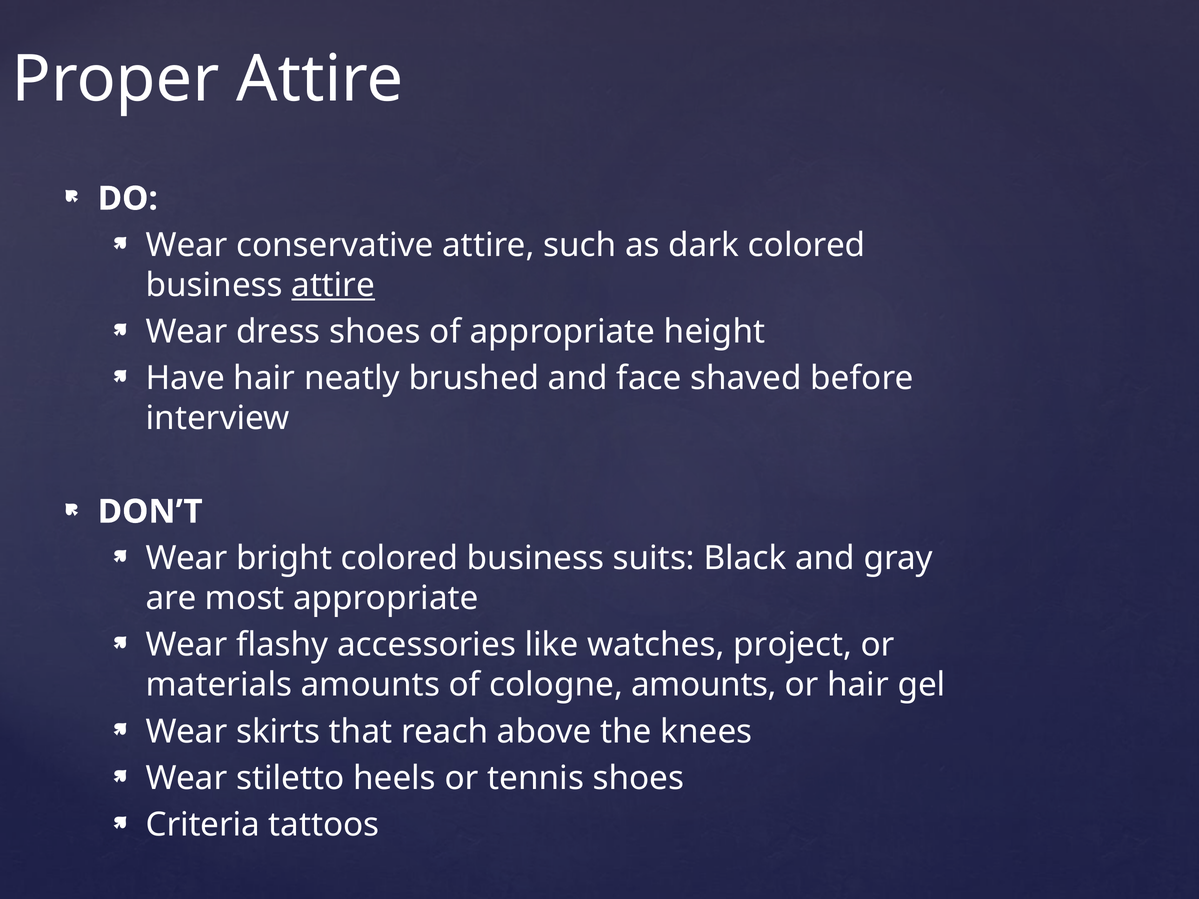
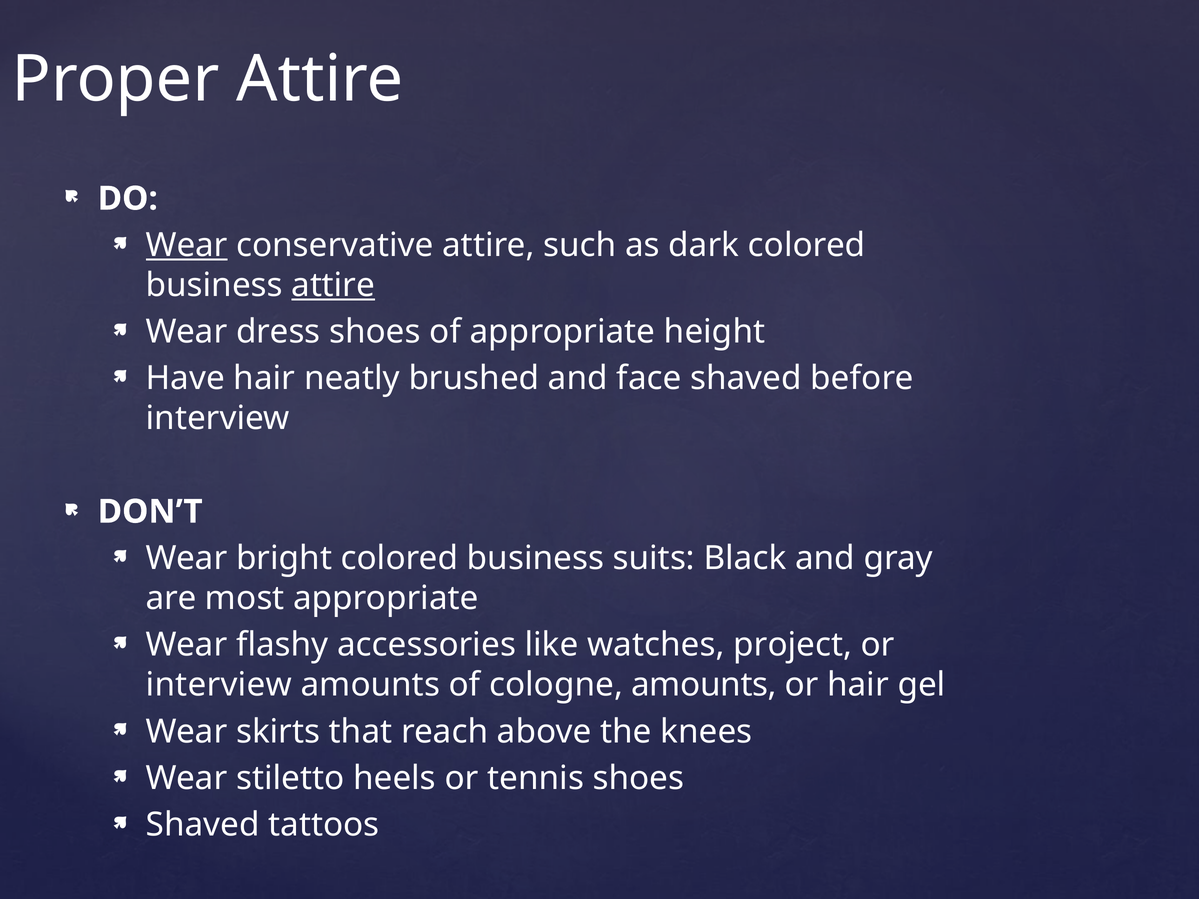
Wear at (187, 245) underline: none -> present
materials at (219, 685): materials -> interview
Criteria at (203, 825): Criteria -> Shaved
